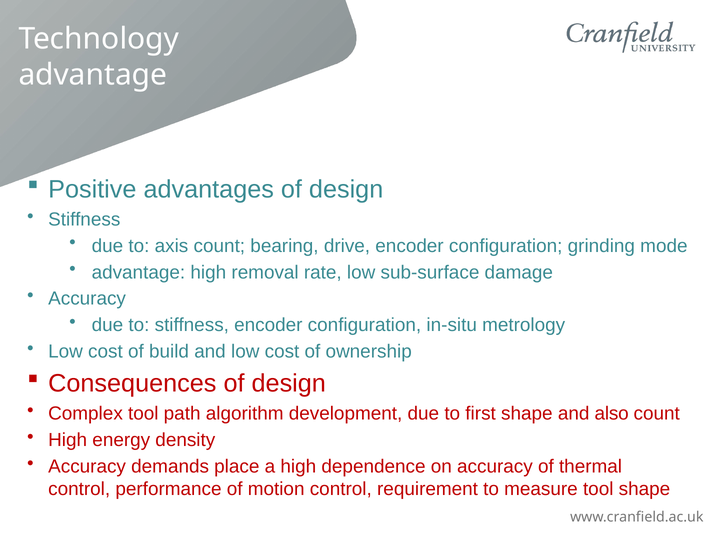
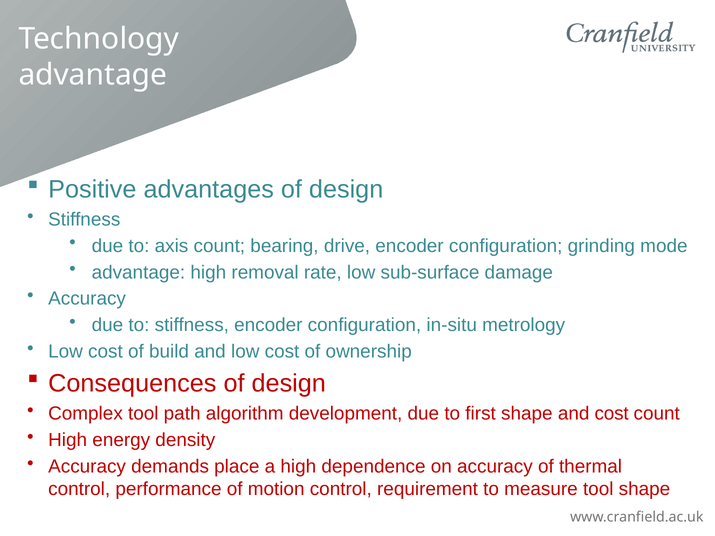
and also: also -> cost
